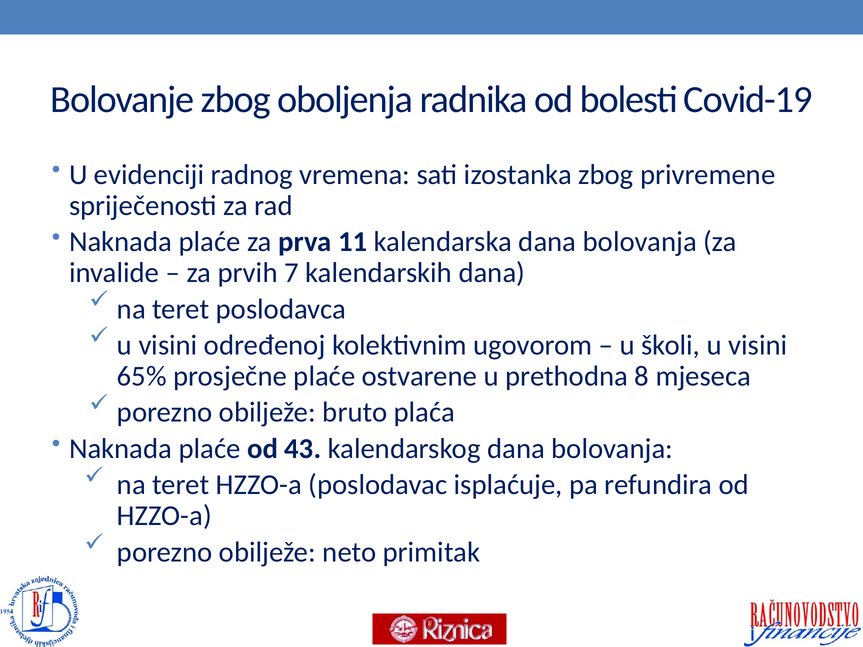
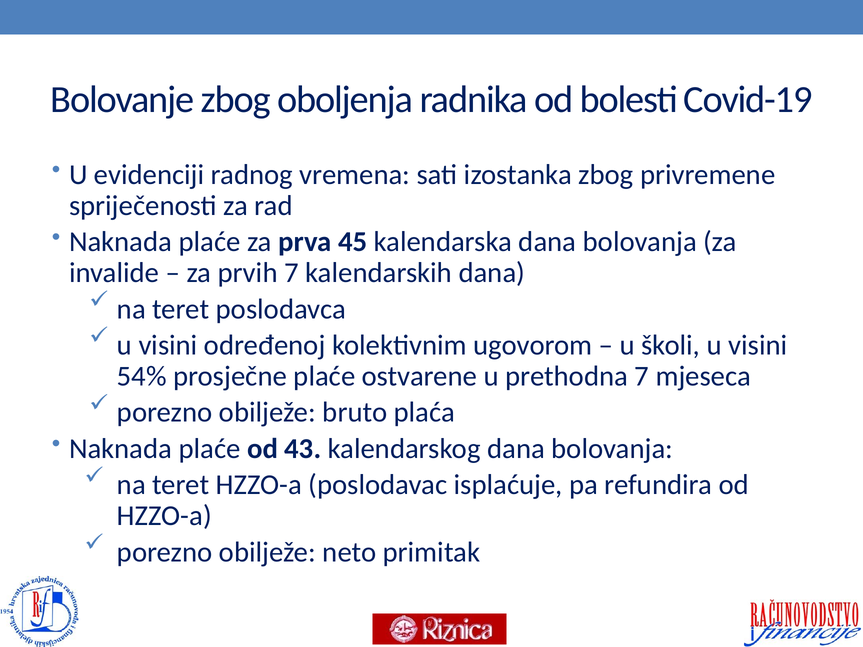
11: 11 -> 45
65%: 65% -> 54%
prethodna 8: 8 -> 7
